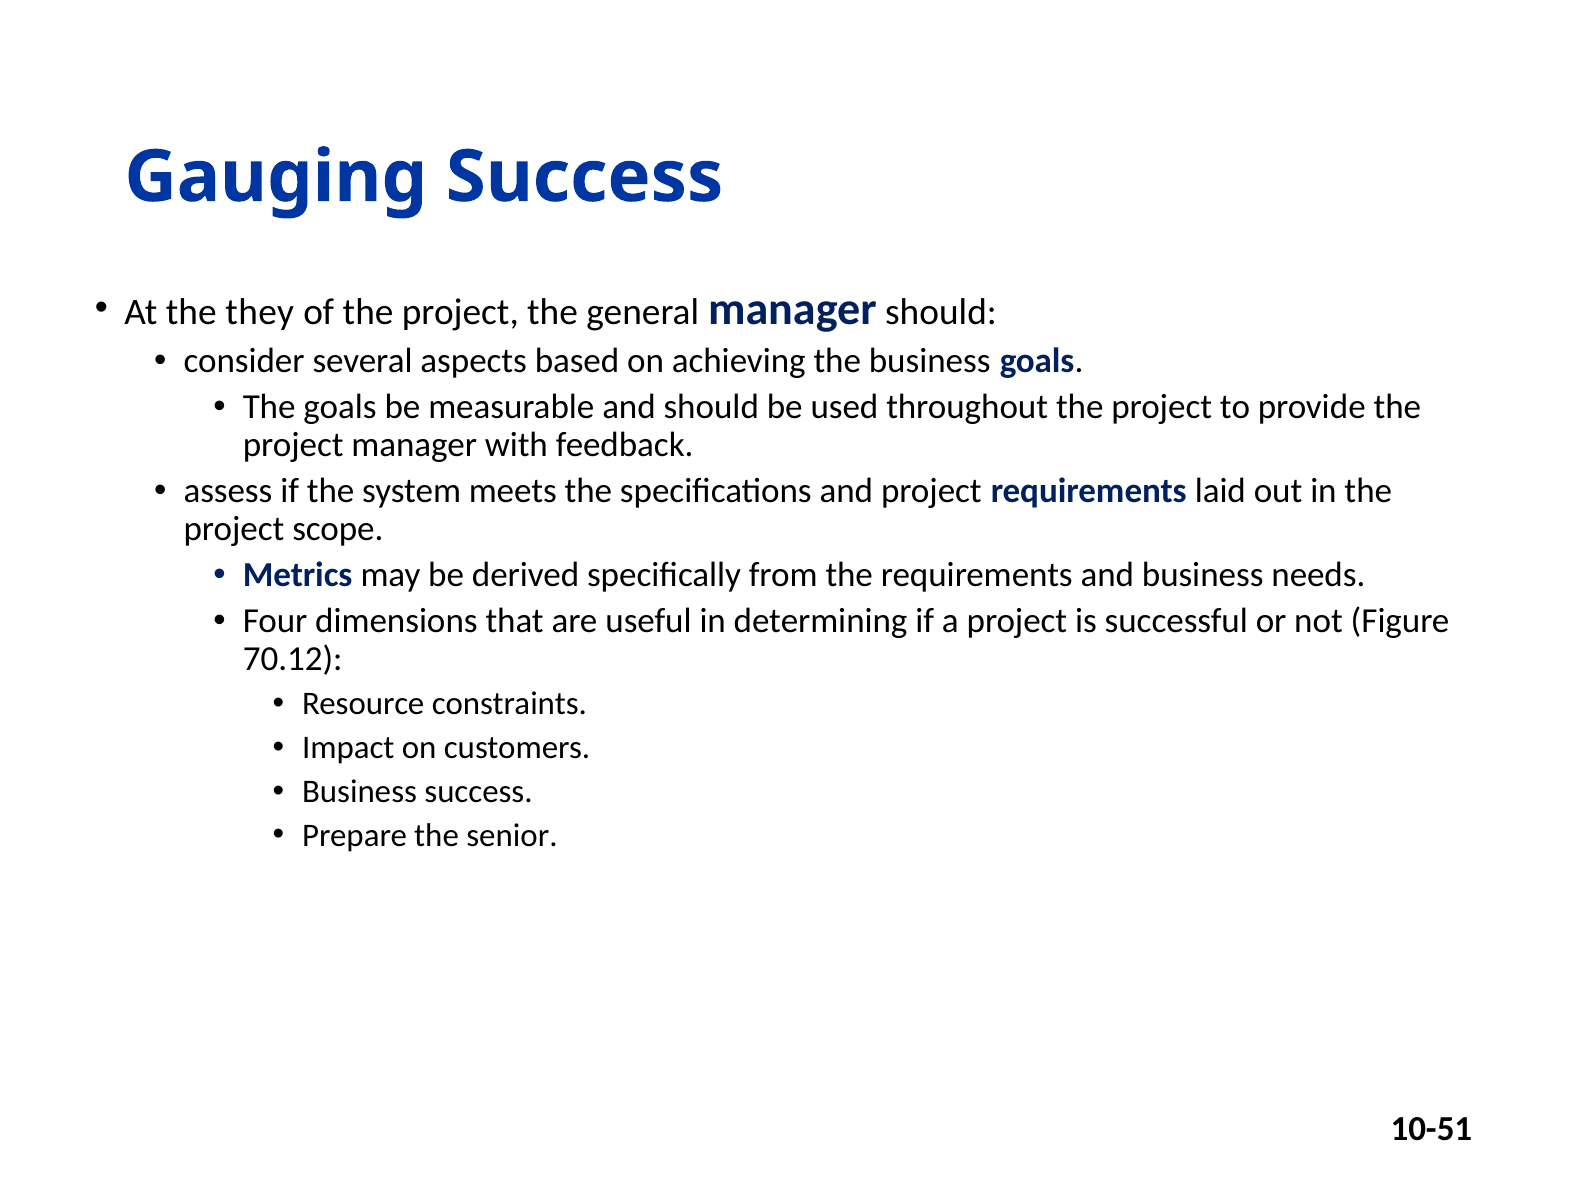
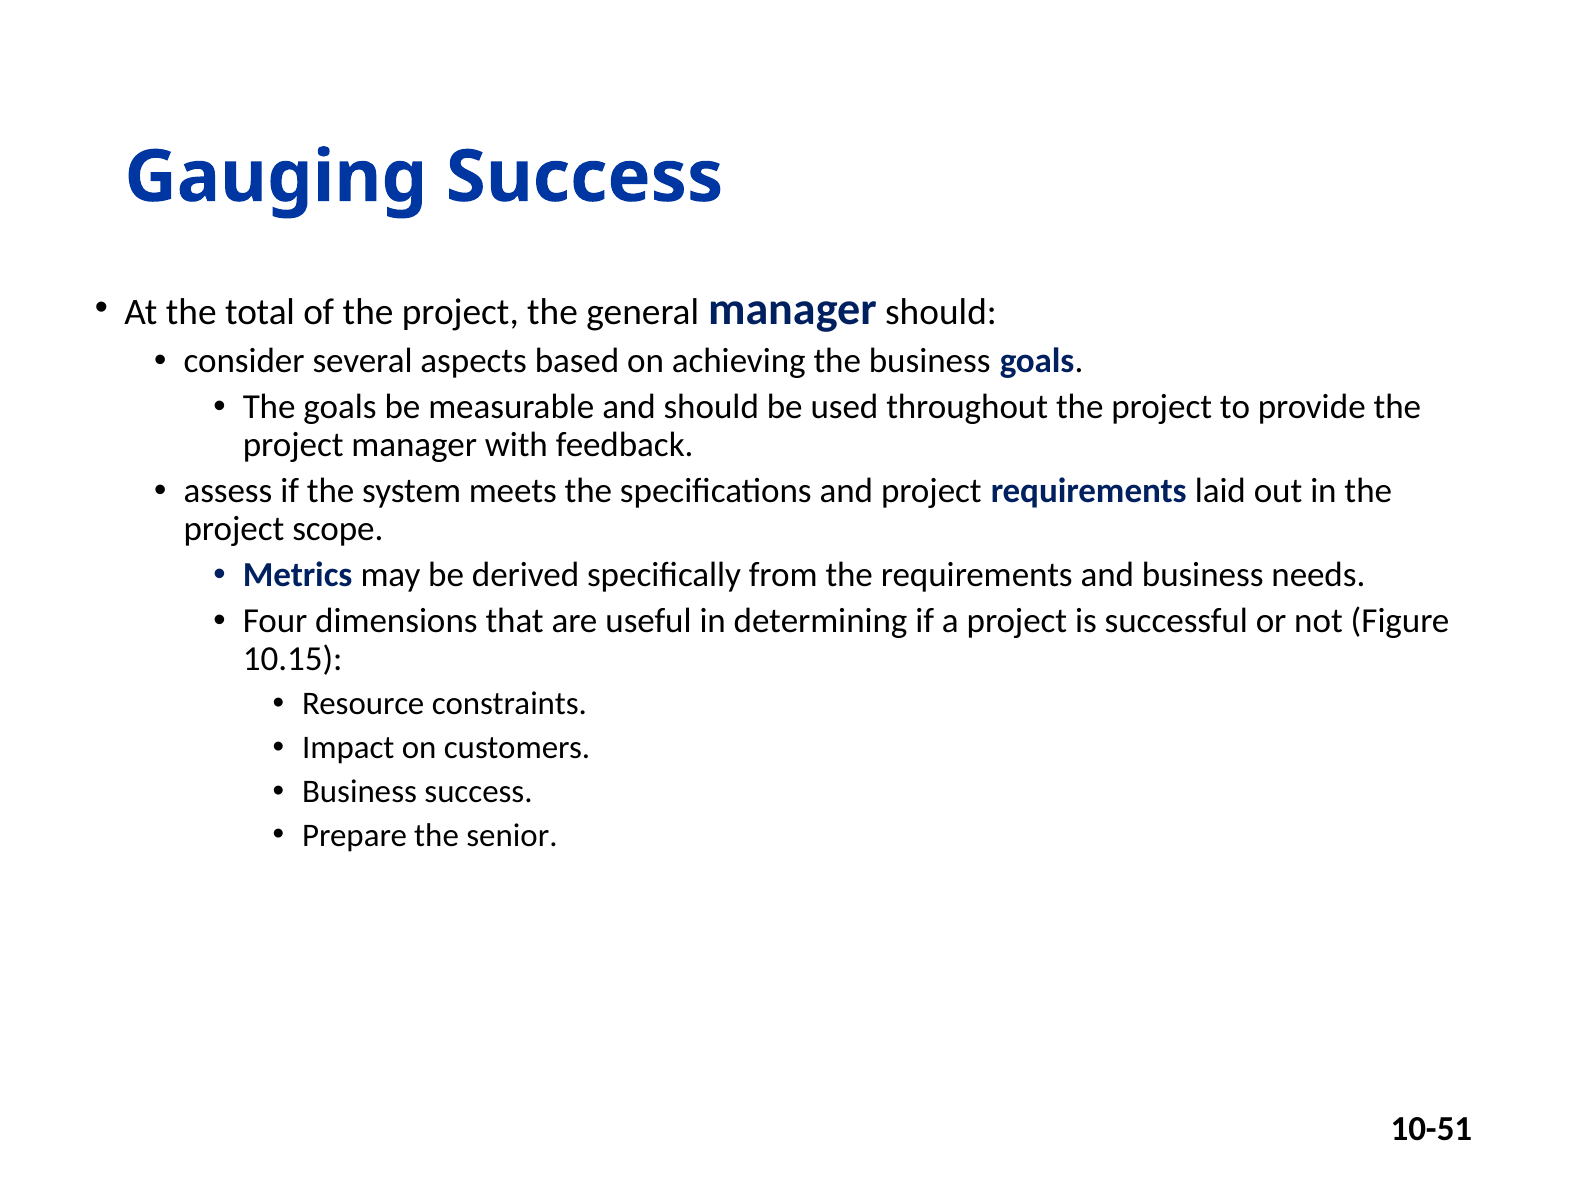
they: they -> total
70.12: 70.12 -> 10.15
